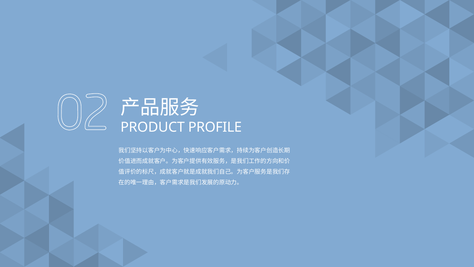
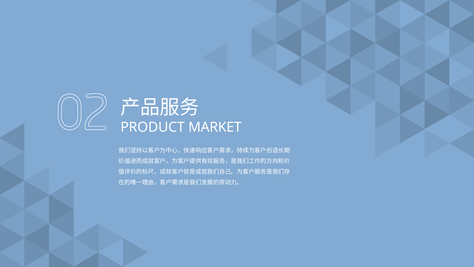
PROFILE: PROFILE -> MARKET
